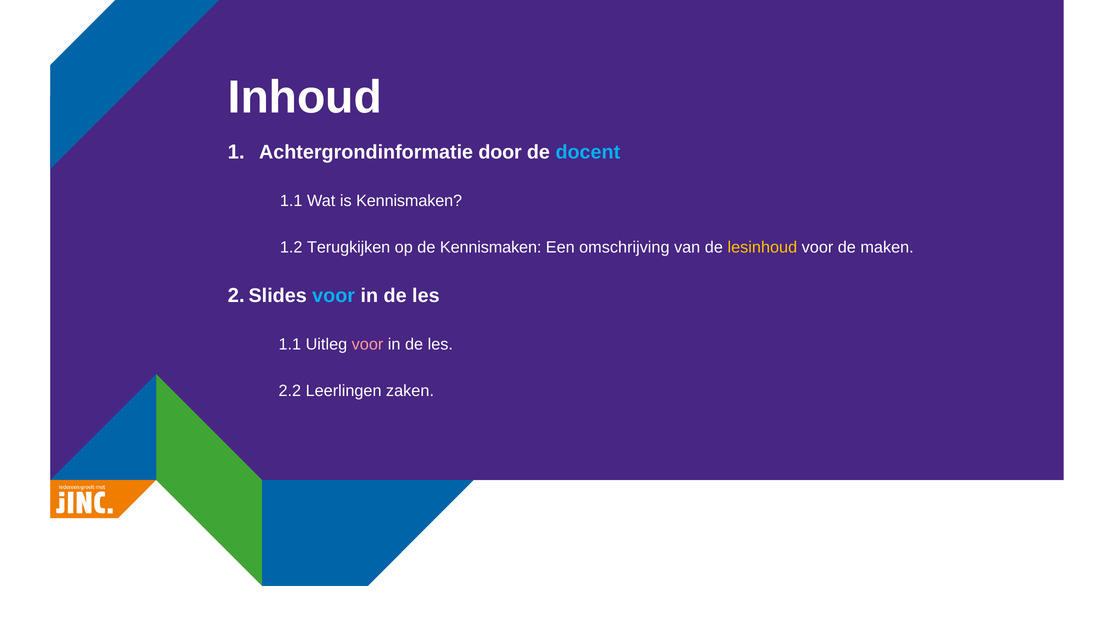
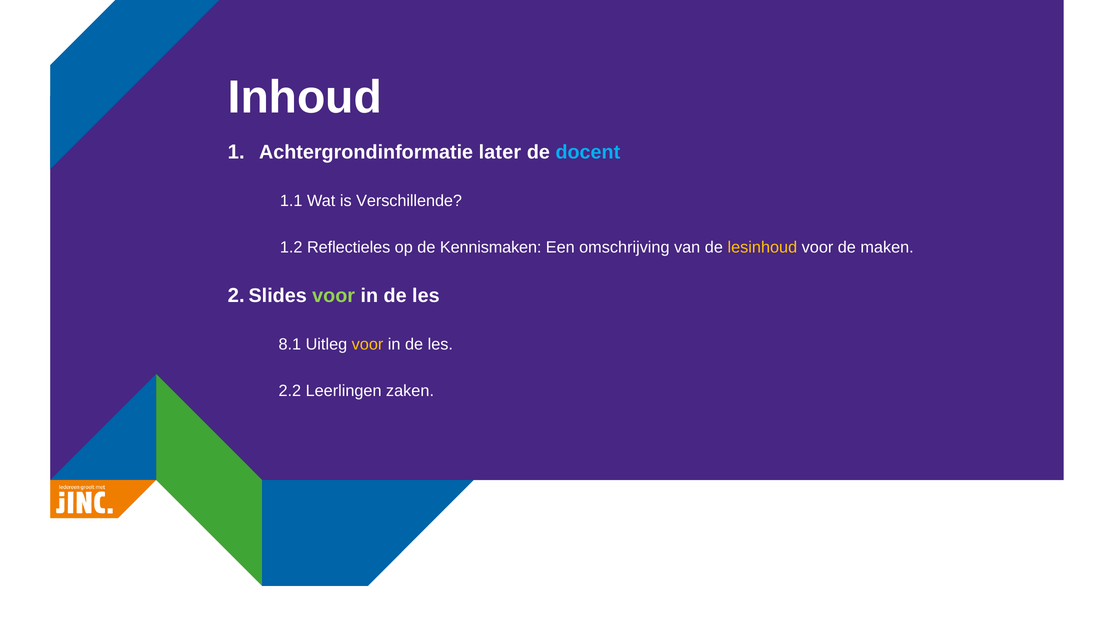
door: door -> later
is Kennismaken: Kennismaken -> Verschillende
Terugkijken: Terugkijken -> Reflectieles
voor at (334, 296) colour: light blue -> light green
1.1 at (290, 344): 1.1 -> 8.1
voor at (368, 344) colour: pink -> yellow
